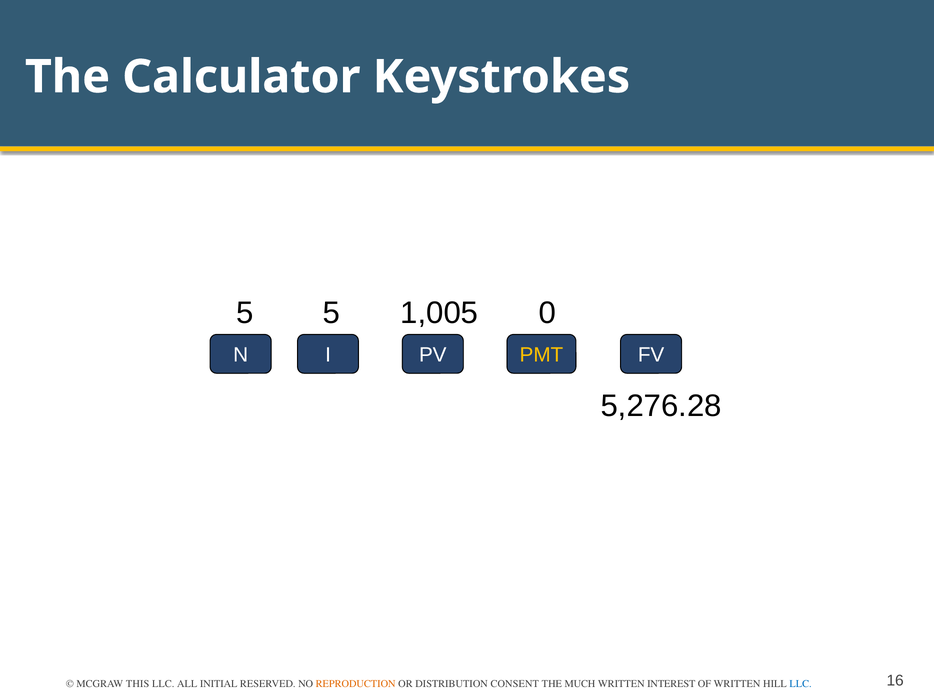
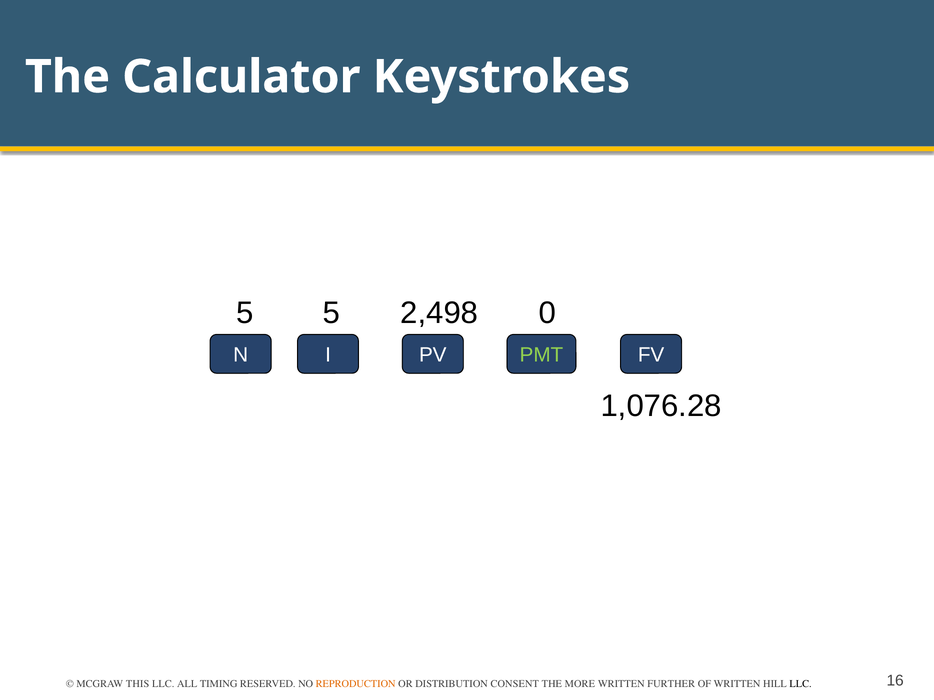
1,005: 1,005 -> 2,498
PMT colour: yellow -> light green
5,276.28: 5,276.28 -> 1,076.28
INITIAL: INITIAL -> TIMING
MUCH: MUCH -> MORE
INTEREST: INTEREST -> FURTHER
LLC at (801, 684) colour: blue -> black
